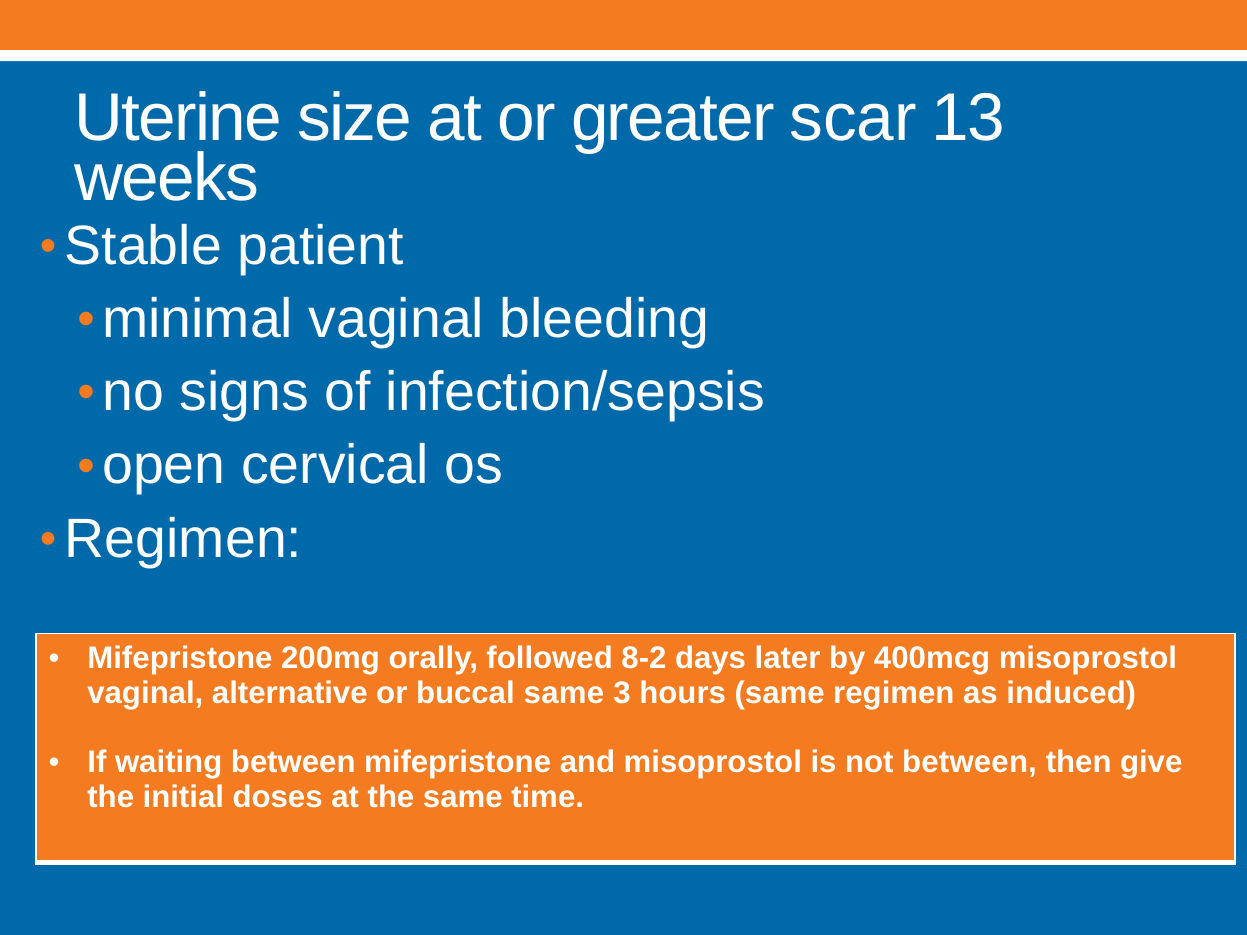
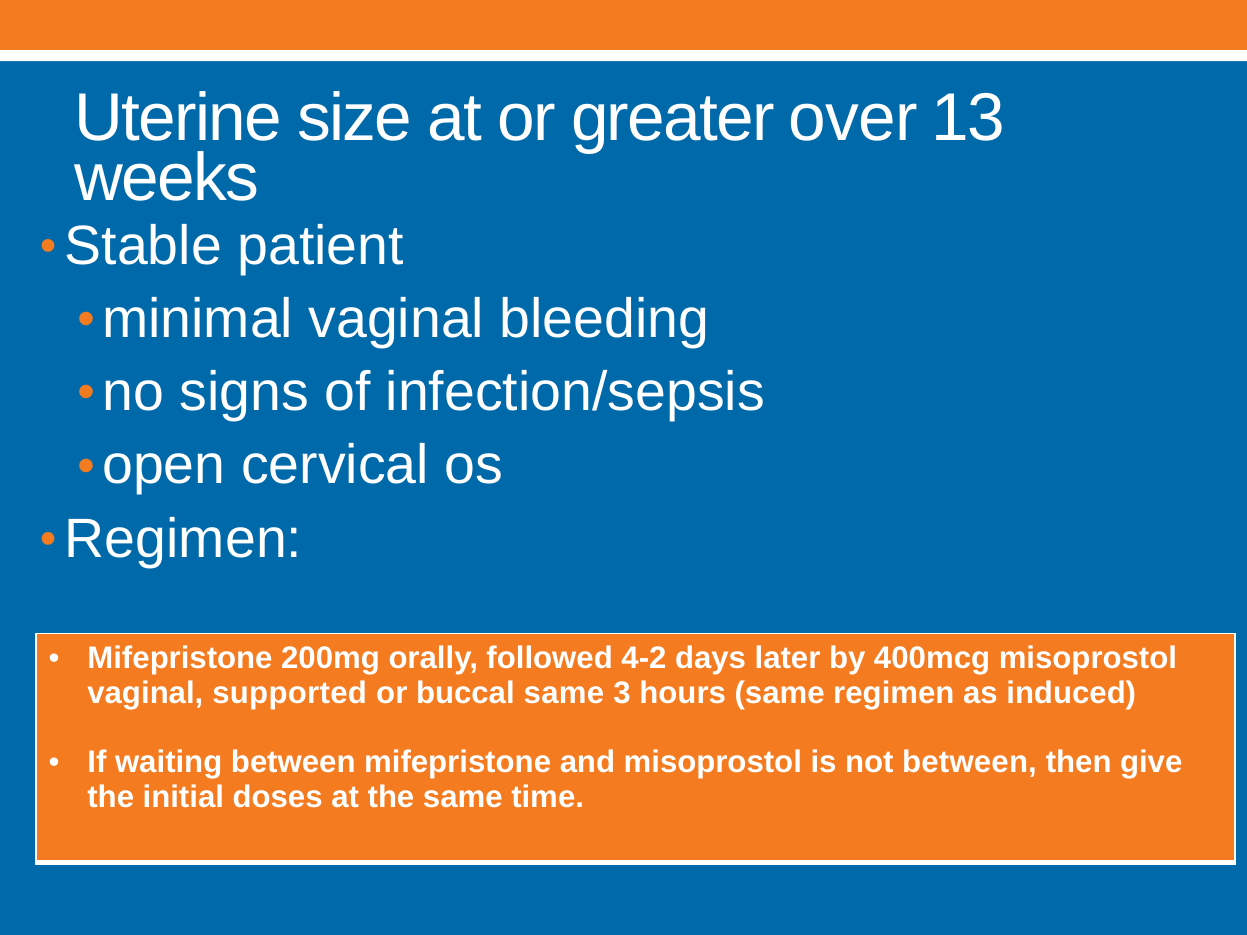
scar: scar -> over
8-2: 8-2 -> 4-2
alternative: alternative -> supported
